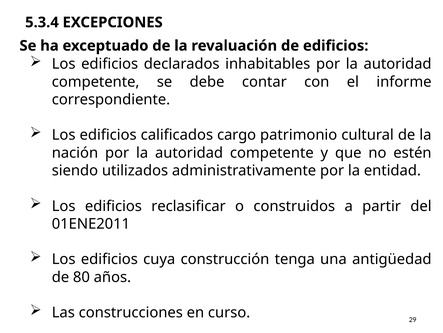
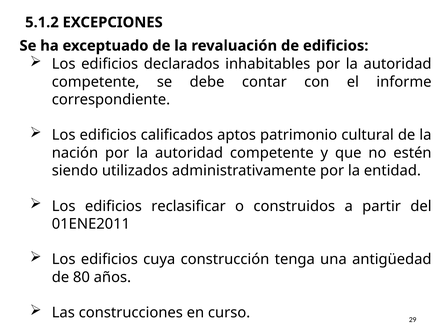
5.3.4: 5.3.4 -> 5.1.2
cargo: cargo -> aptos
